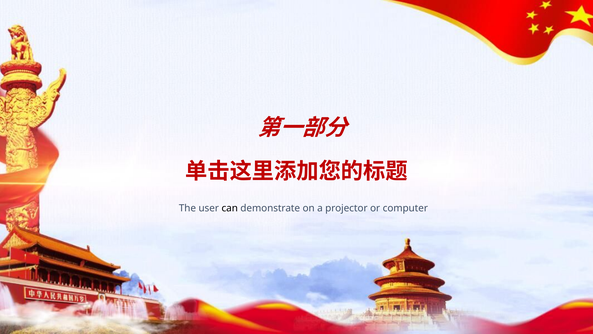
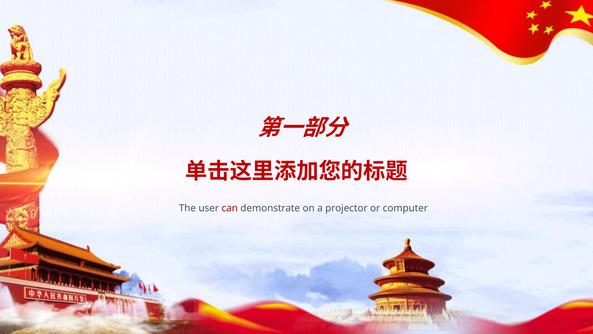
can colour: black -> red
